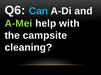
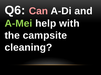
Can colour: light blue -> pink
